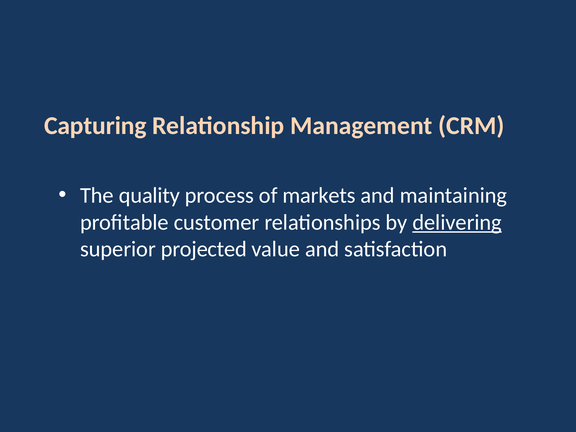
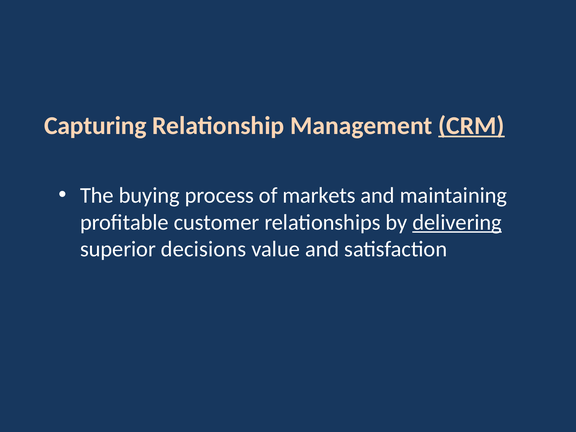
CRM underline: none -> present
quality: quality -> buying
projected: projected -> decisions
